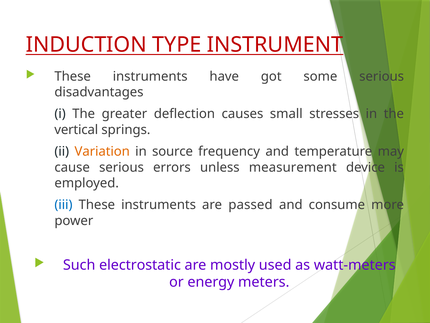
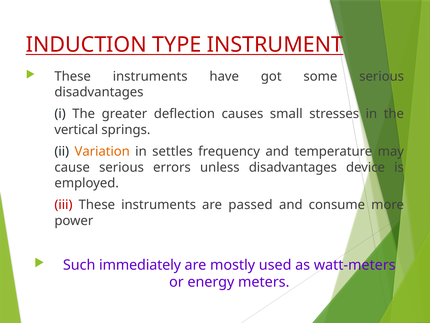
source: source -> settles
unless measurement: measurement -> disadvantages
iii colour: blue -> red
electrostatic: electrostatic -> immediately
